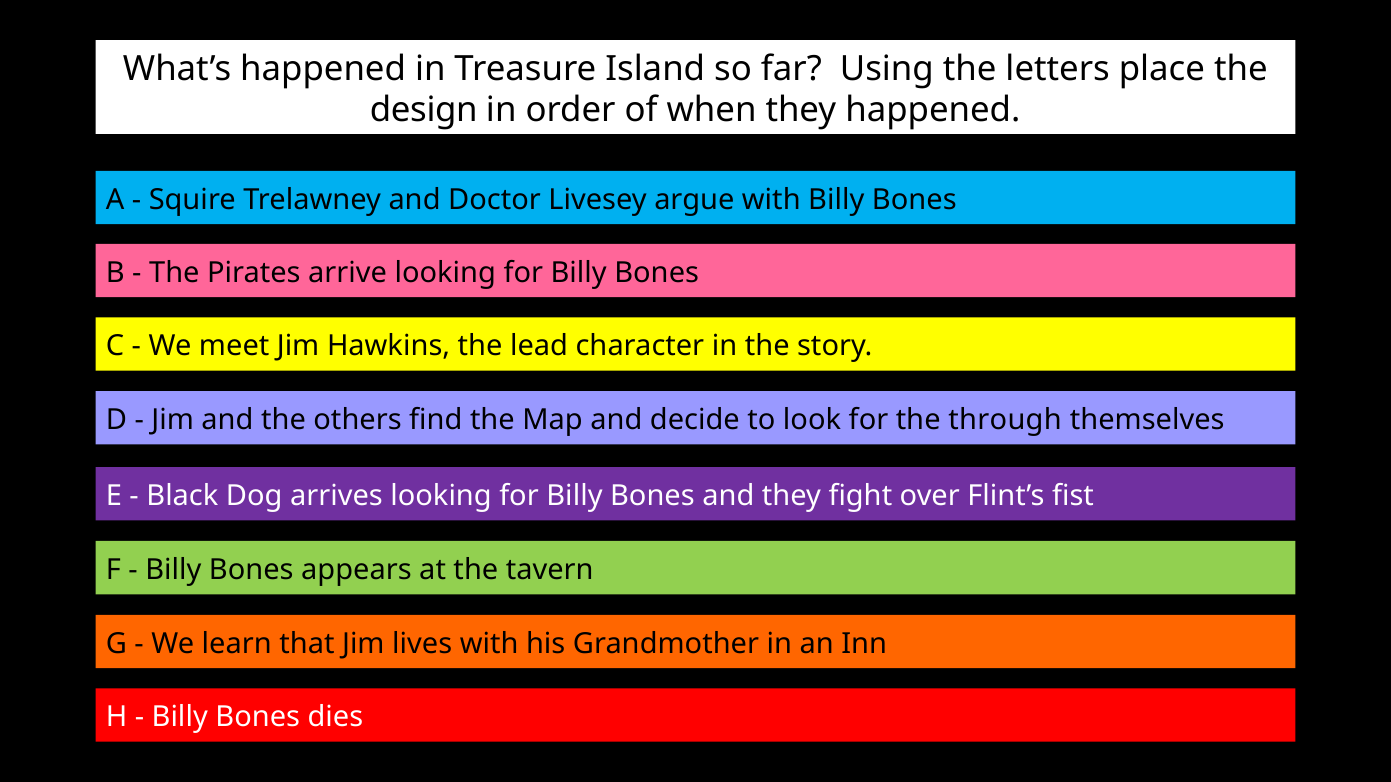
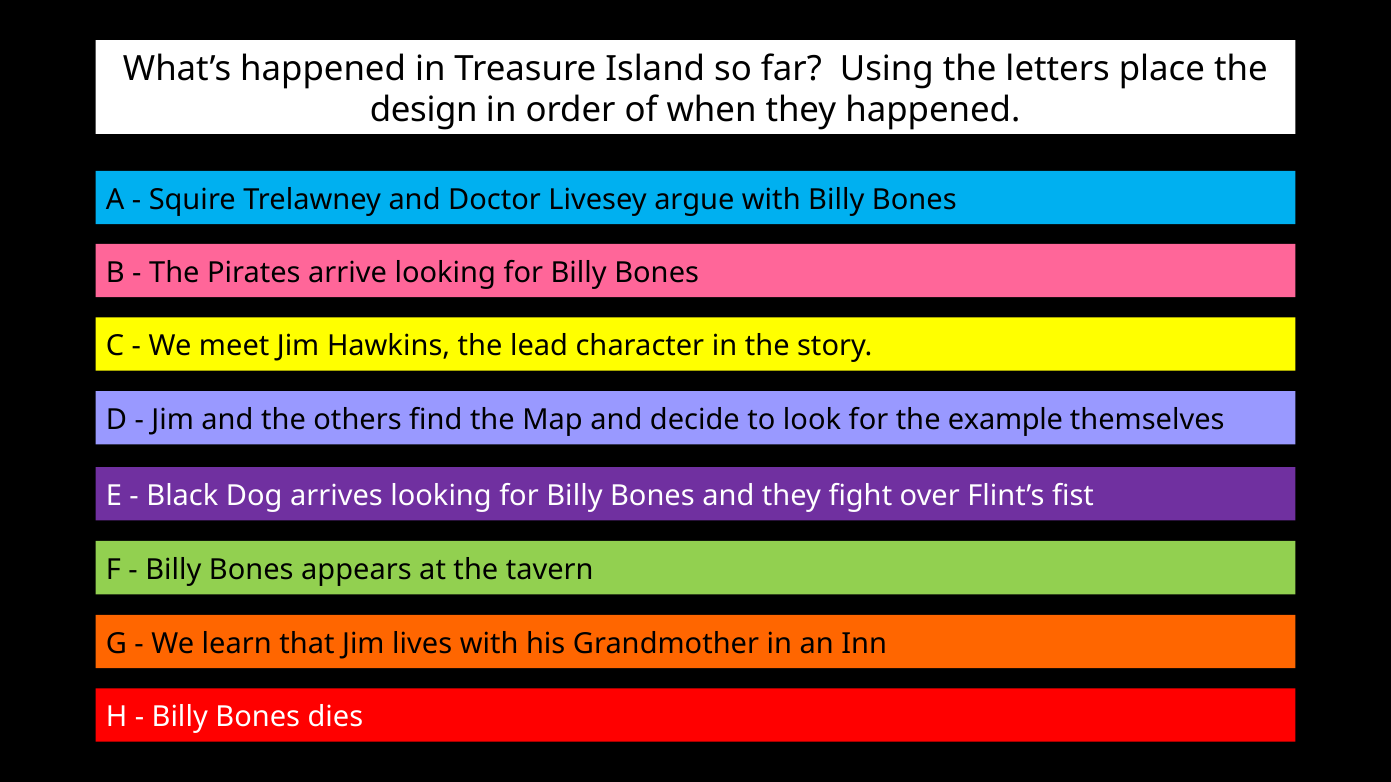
through: through -> example
